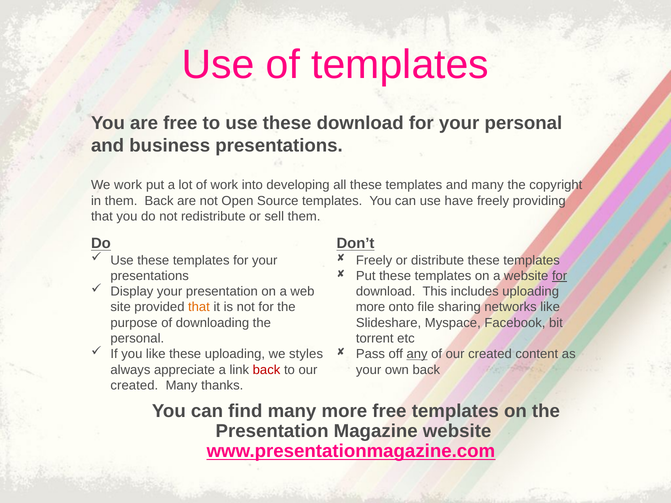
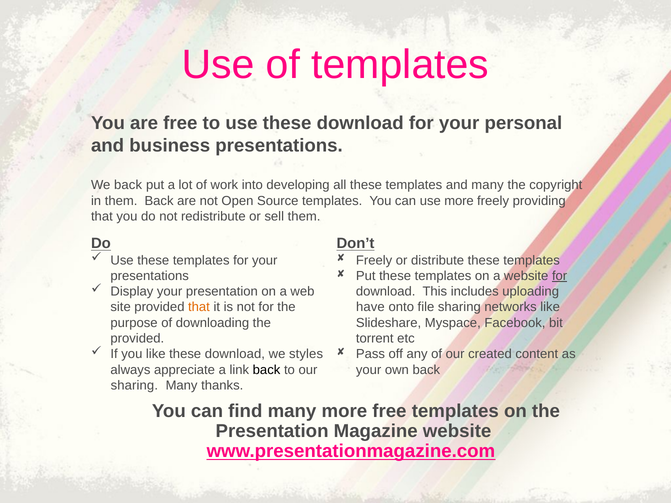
We work: work -> back
use have: have -> more
more at (370, 307): more -> have
personal at (137, 339): personal -> provided
like these uploading: uploading -> download
any underline: present -> none
back at (267, 370) colour: red -> black
created at (134, 386): created -> sharing
